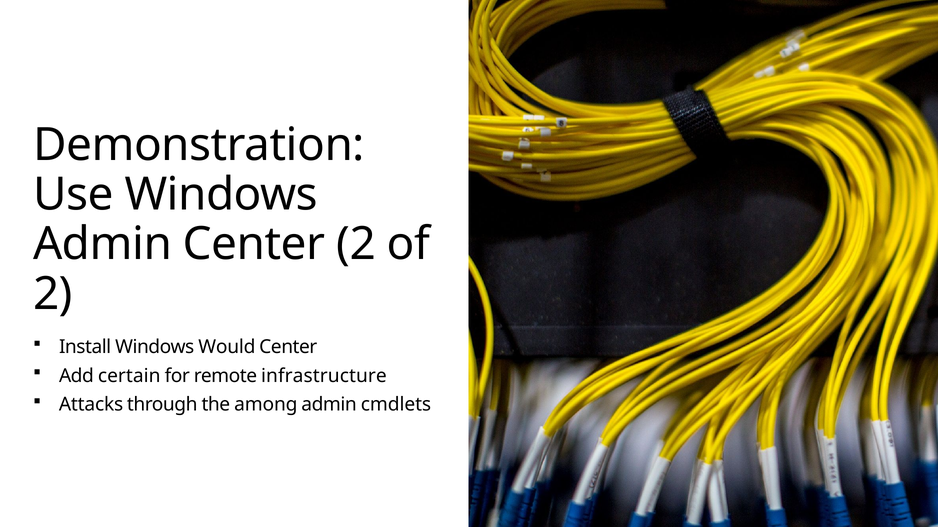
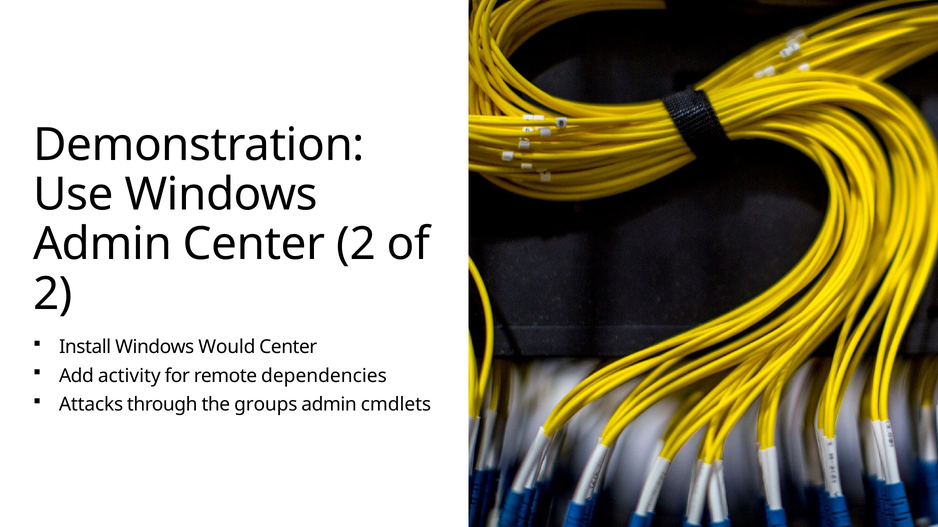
certain: certain -> activity
infrastructure: infrastructure -> dependencies
among: among -> groups
